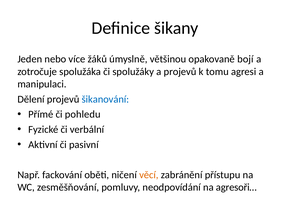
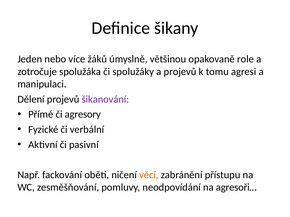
bojí: bojí -> role
šikanování colour: blue -> purple
pohledu: pohledu -> agresory
